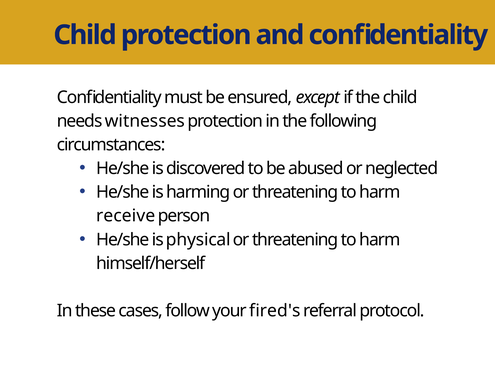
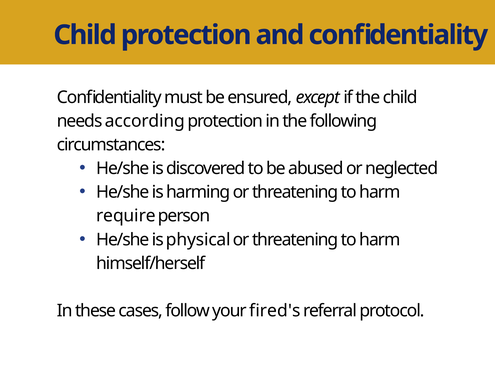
witnesses: witnesses -> according
receive: receive -> require
